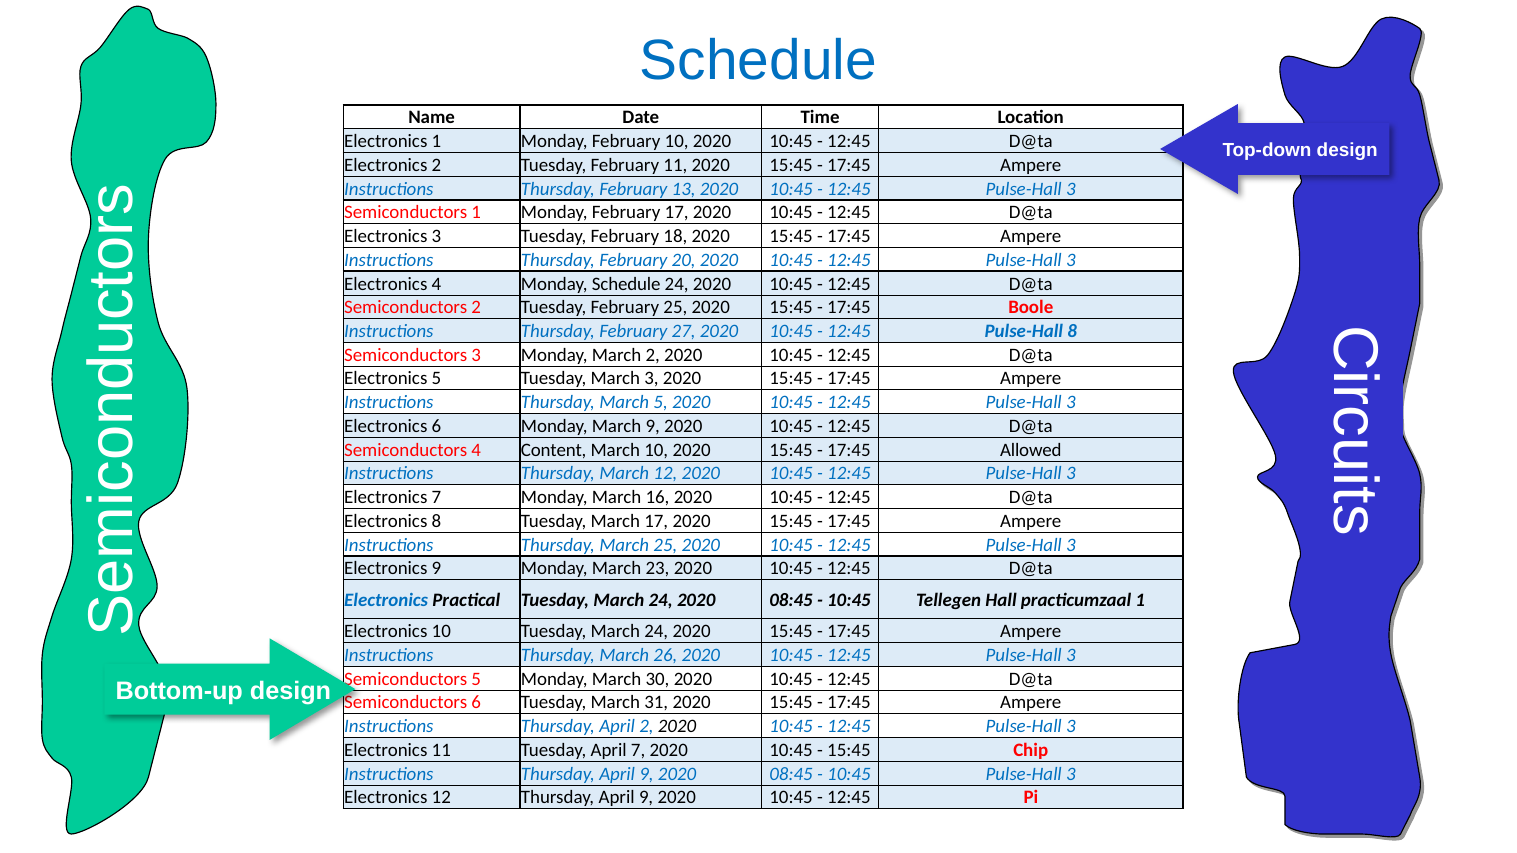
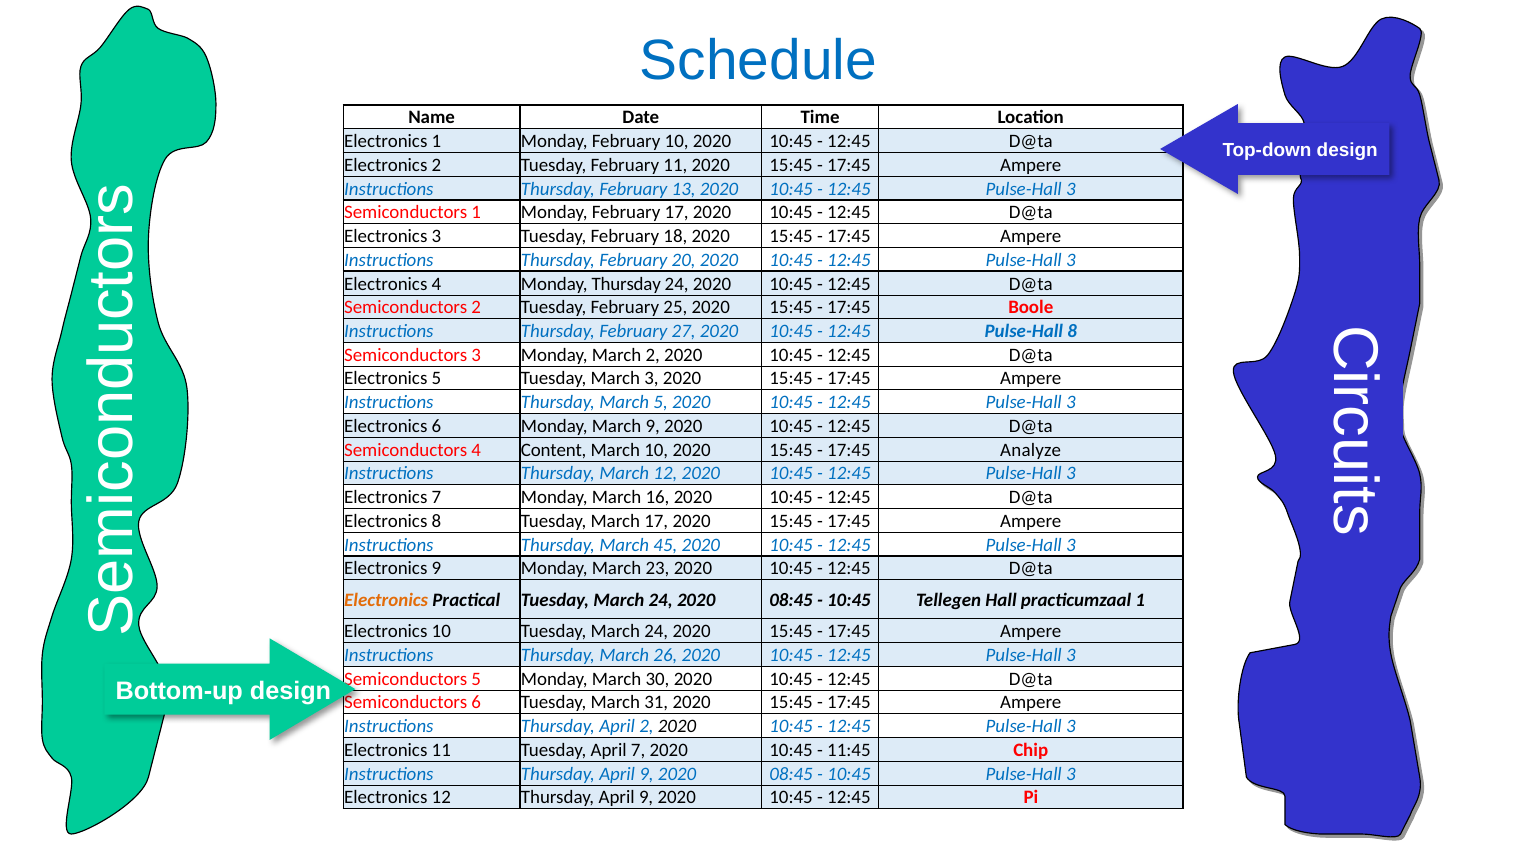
Monday Schedule: Schedule -> Thursday
Allowed: Allowed -> Analyze
March 25: 25 -> 45
Electronics at (386, 600) colour: blue -> orange
15:45 at (849, 750): 15:45 -> 11:45
